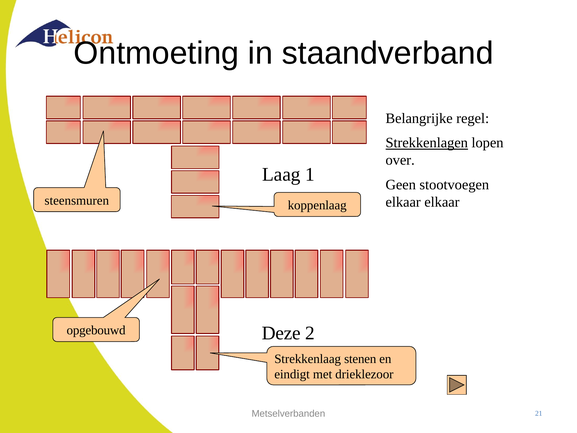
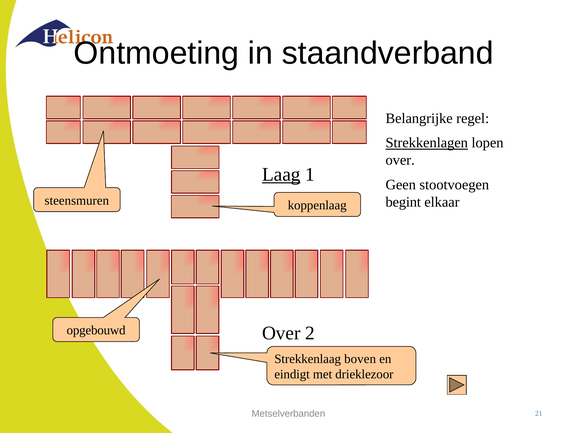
Laag underline: none -> present
elkaar at (403, 202): elkaar -> begint
Deze at (281, 333): Deze -> Over
stenen: stenen -> boven
